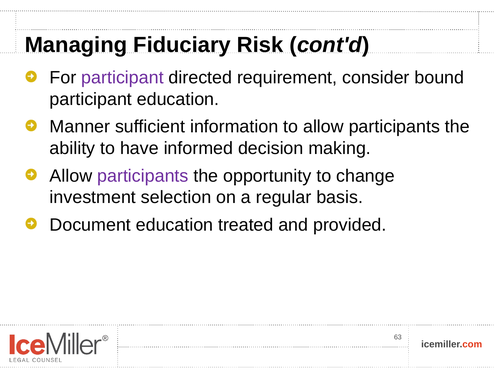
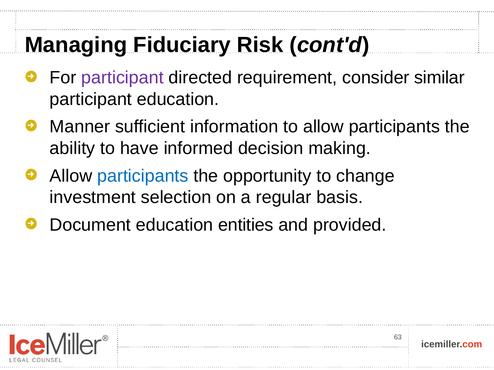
bound: bound -> similar
participants at (143, 176) colour: purple -> blue
treated: treated -> entities
